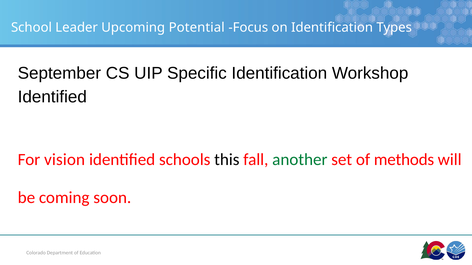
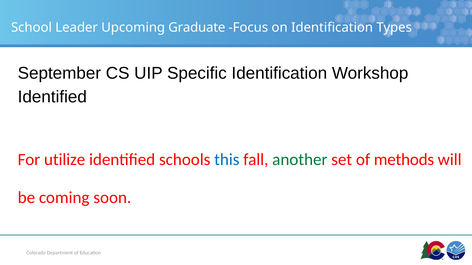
Potential: Potential -> Graduate
vision: vision -> utilize
this colour: black -> blue
